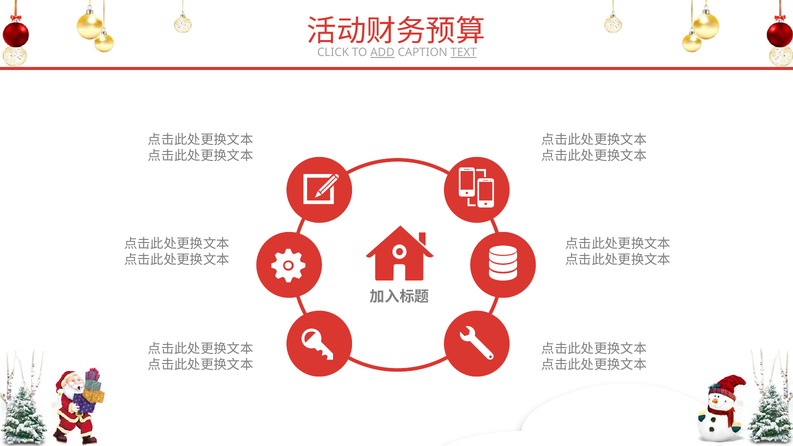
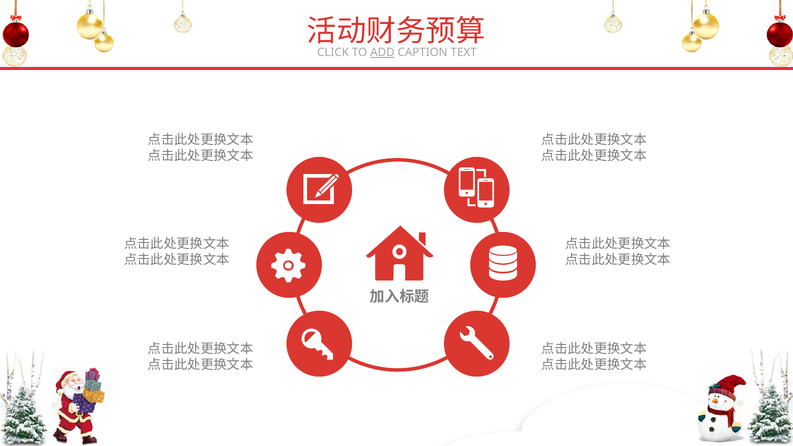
TEXT underline: present -> none
